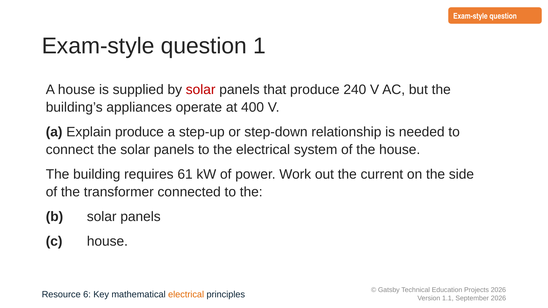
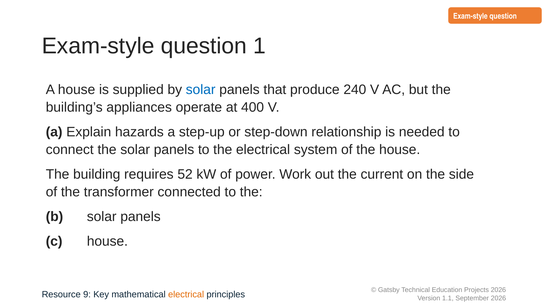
solar at (201, 90) colour: red -> blue
Explain produce: produce -> hazards
61: 61 -> 52
6: 6 -> 9
